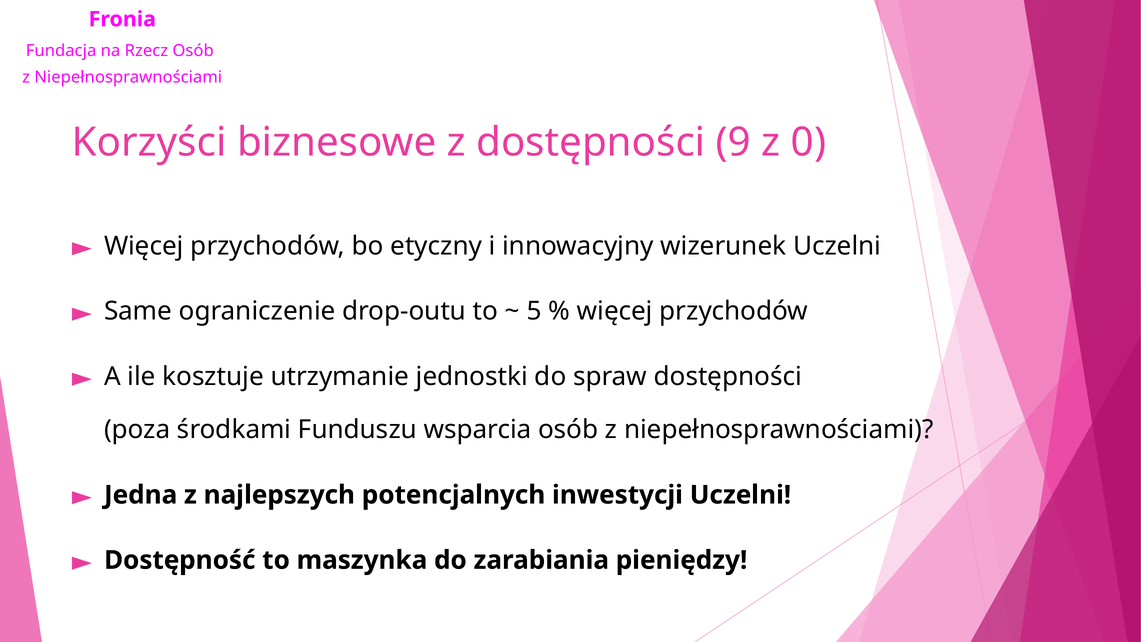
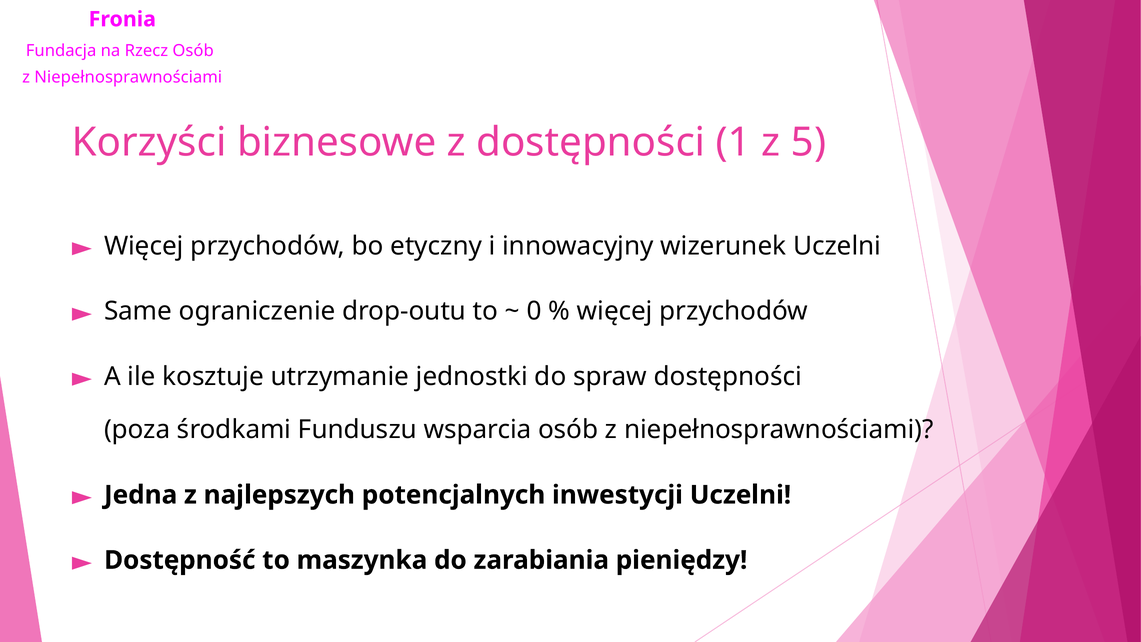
9: 9 -> 1
0: 0 -> 5
5: 5 -> 0
